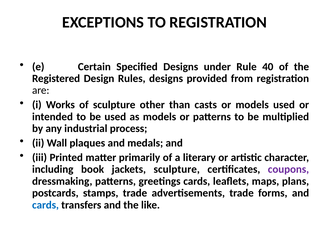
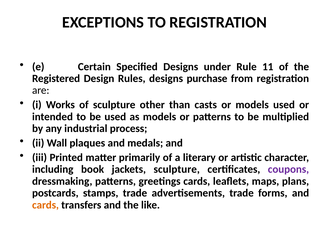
40: 40 -> 11
provided: provided -> purchase
cards at (45, 205) colour: blue -> orange
